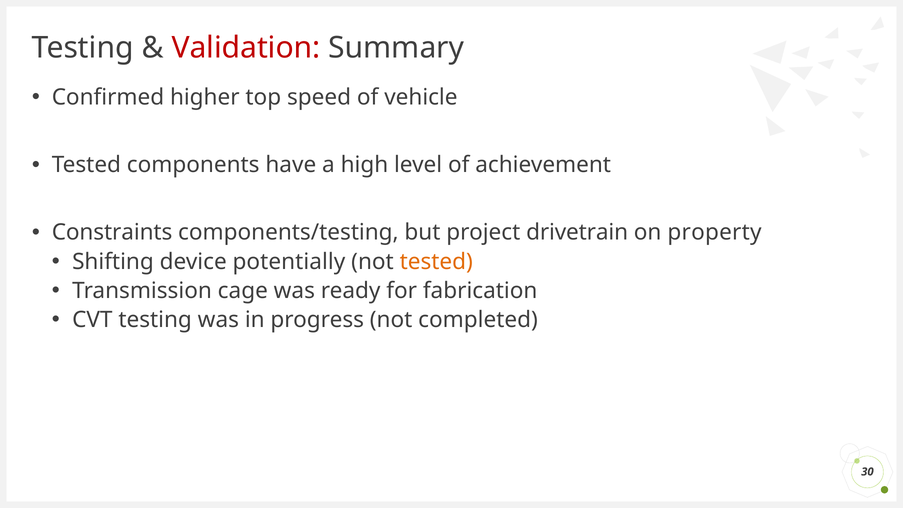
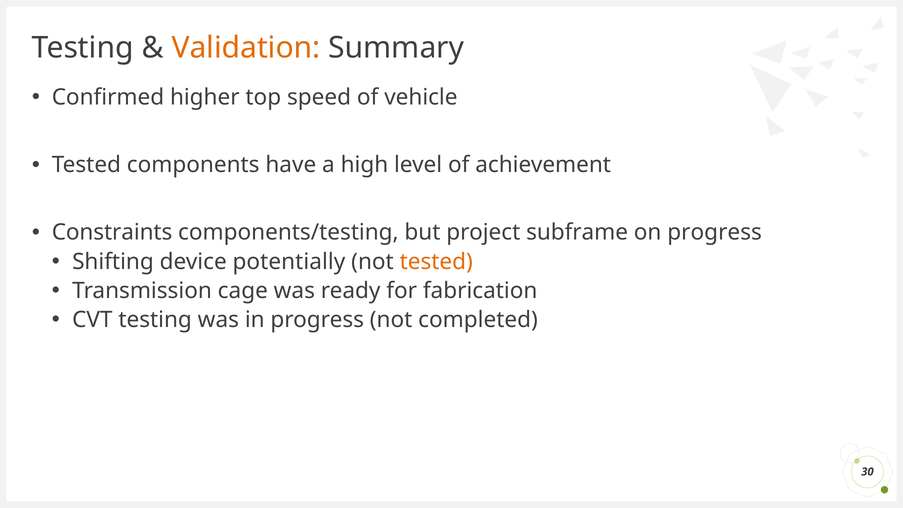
Validation colour: red -> orange
drivetrain: drivetrain -> subframe
on property: property -> progress
